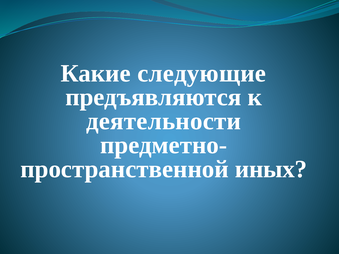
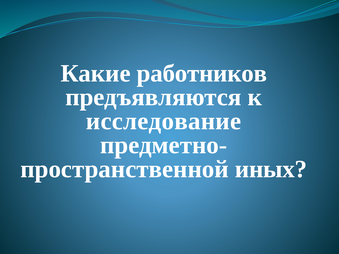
следующие: следующие -> работников
деятельности: деятельности -> исследование
